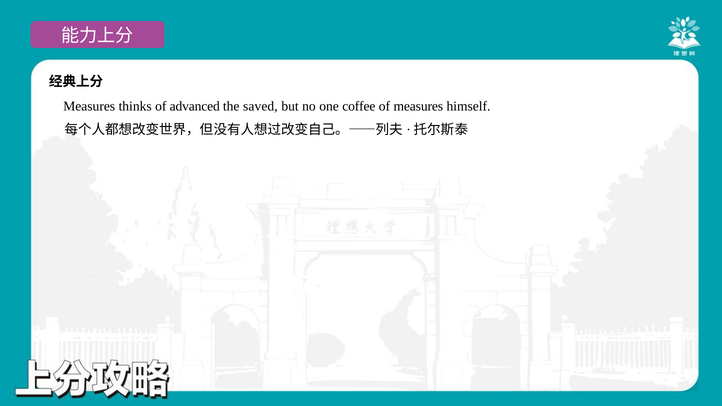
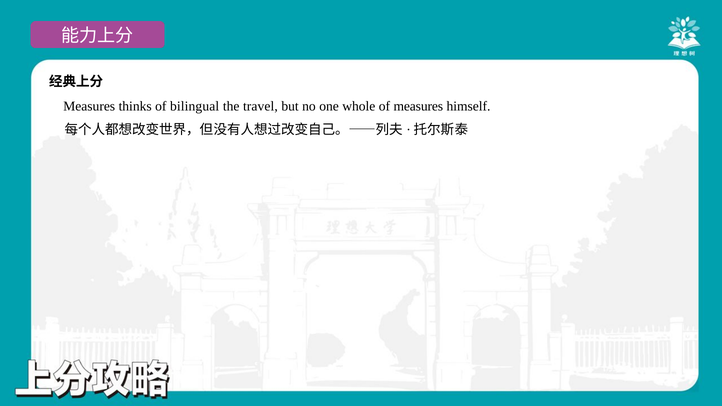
advanced: advanced -> bilingual
saved: saved -> travel
coffee: coffee -> whole
